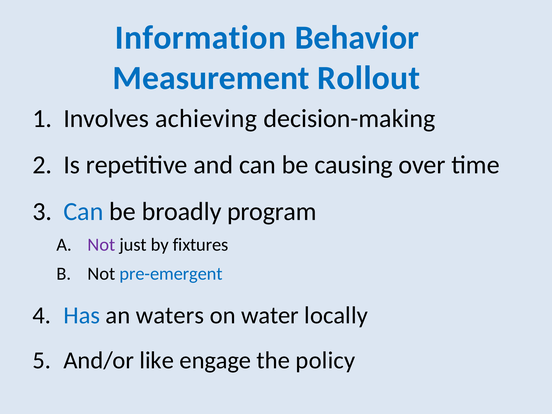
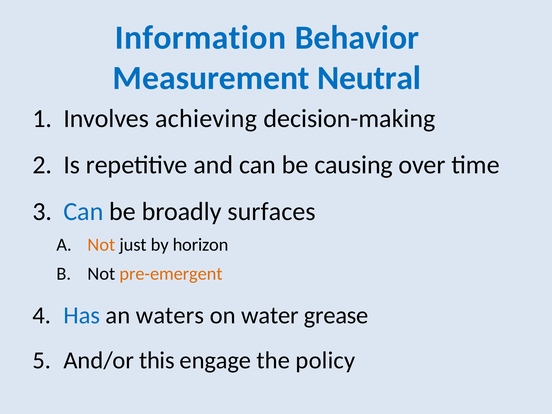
Rollout: Rollout -> Neutral
program: program -> surfaces
Not at (101, 245) colour: purple -> orange
fixtures: fixtures -> horizon
pre-emergent colour: blue -> orange
locally: locally -> grease
like: like -> this
